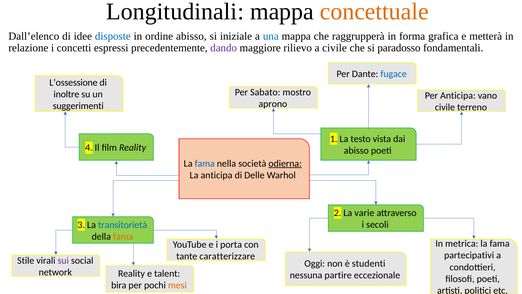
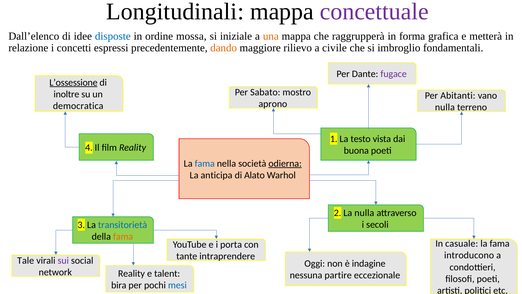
concettuale colour: orange -> purple
ordine abisso: abisso -> mossa
una colour: blue -> orange
dando colour: purple -> orange
paradosso: paradosso -> imbroglio
fugace colour: blue -> purple
L’ossessione underline: none -> present
Per Anticipa: Anticipa -> Abitanti
suggerimenti: suggerimenti -> democratica
civile at (445, 107): civile -> nulla
abisso at (356, 150): abisso -> buona
Delle: Delle -> Alato
La varie: varie -> nulla
metrica: metrica -> casuale
partecipativi: partecipativi -> introducono
caratterizzare: caratterizzare -> intraprendere
Stile: Stile -> Tale
studenti: studenti -> indagine
mesi colour: orange -> blue
